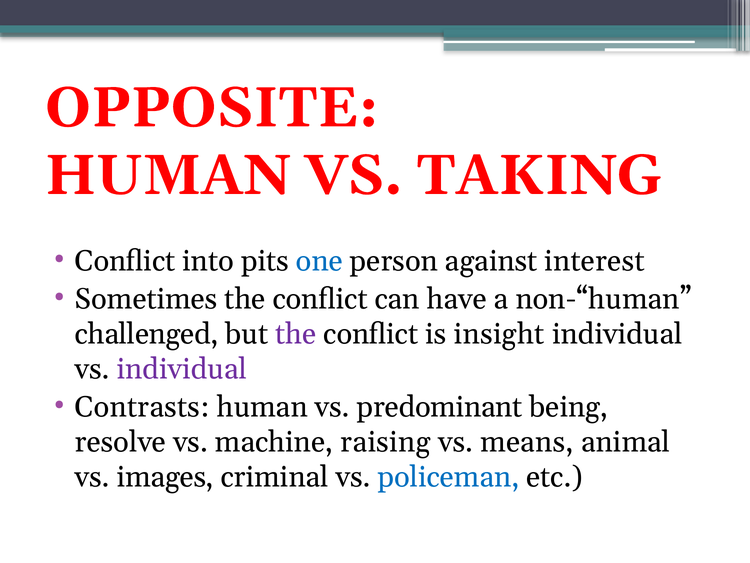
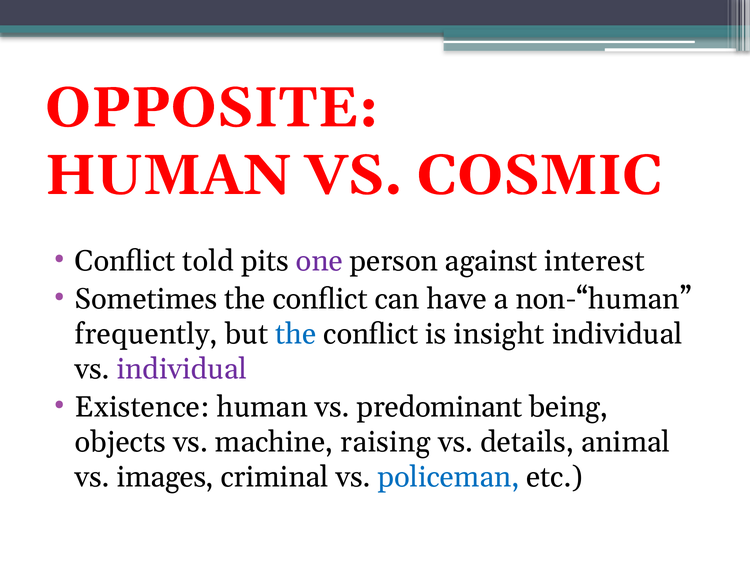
TAKING: TAKING -> COSMIC
into: into -> told
one colour: blue -> purple
challenged: challenged -> frequently
the at (296, 334) colour: purple -> blue
Contrasts: Contrasts -> Existence
resolve: resolve -> objects
means: means -> details
